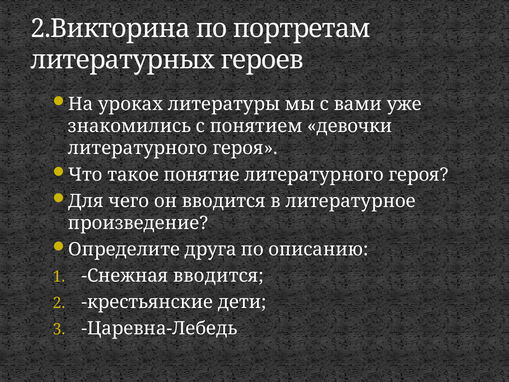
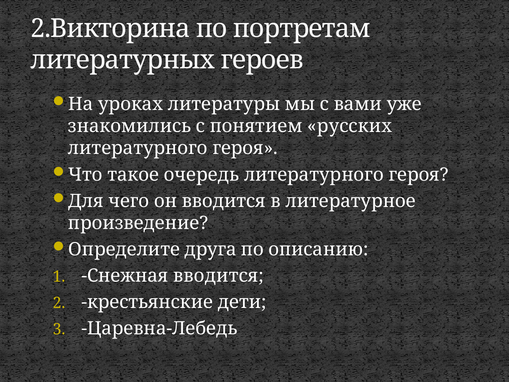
девочки: девочки -> русских
понятие: понятие -> очередь
